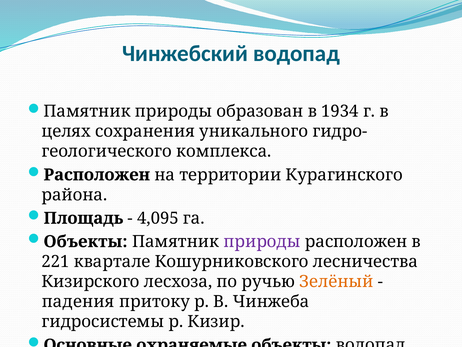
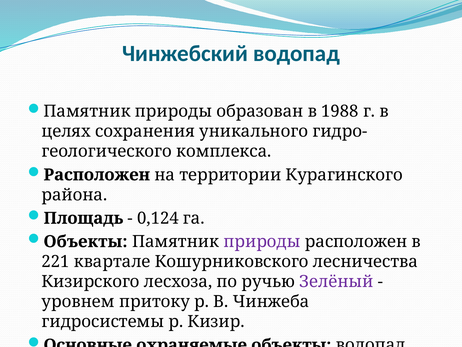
1934: 1934 -> 1988
4,095: 4,095 -> 0,124
Зелёный colour: orange -> purple
падения: падения -> уровнем
